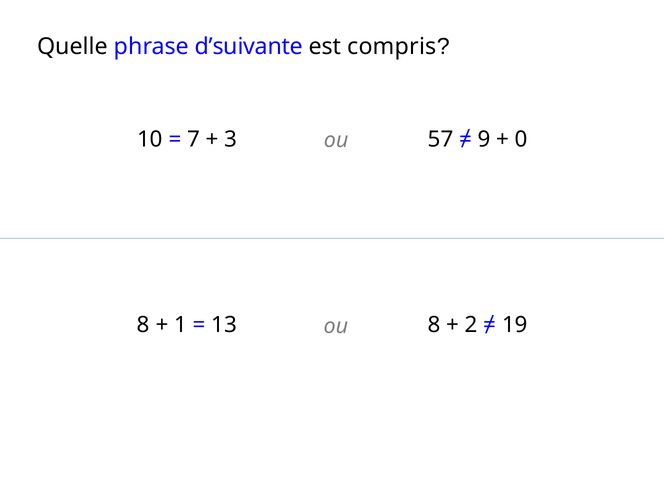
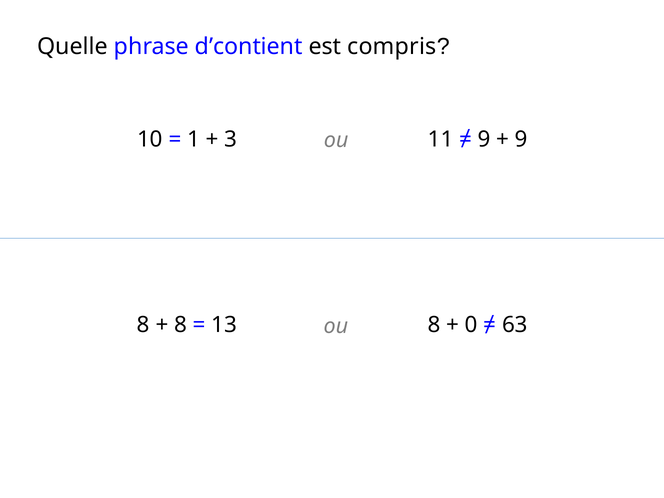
d’suivante: d’suivante -> d’contient
7: 7 -> 1
57: 57 -> 11
0 at (521, 139): 0 -> 9
1 at (181, 325): 1 -> 8
2: 2 -> 0
19: 19 -> 63
